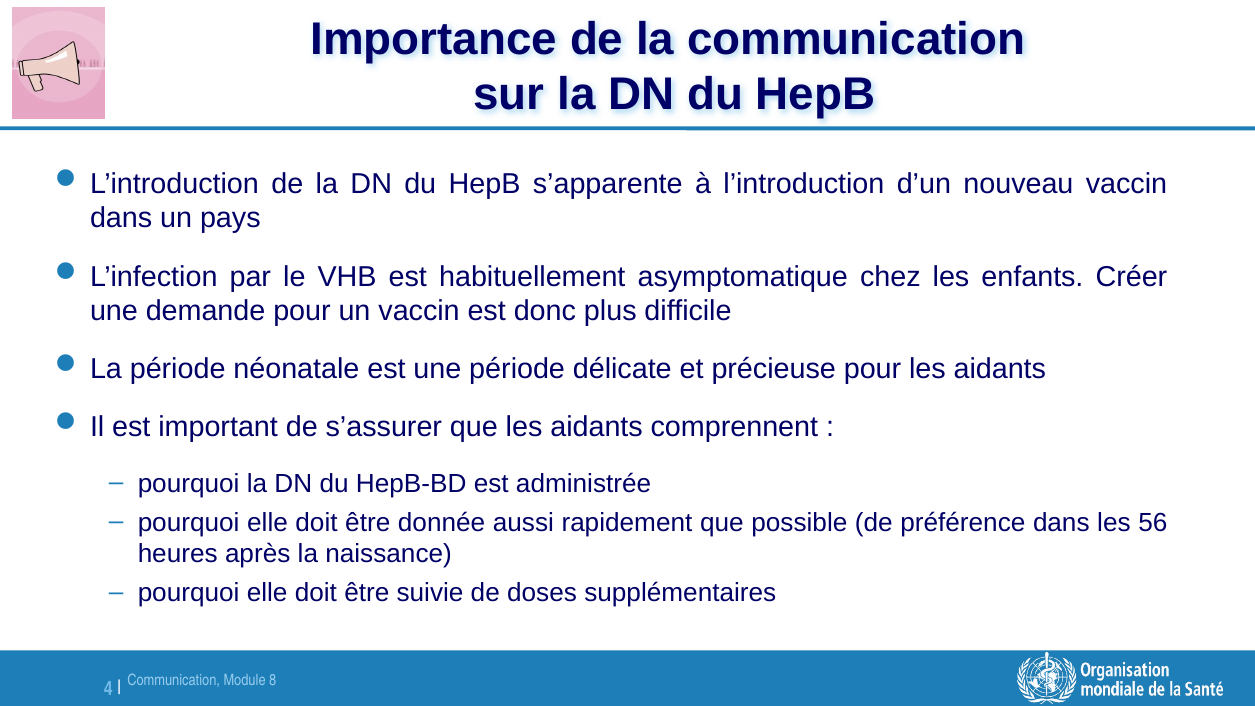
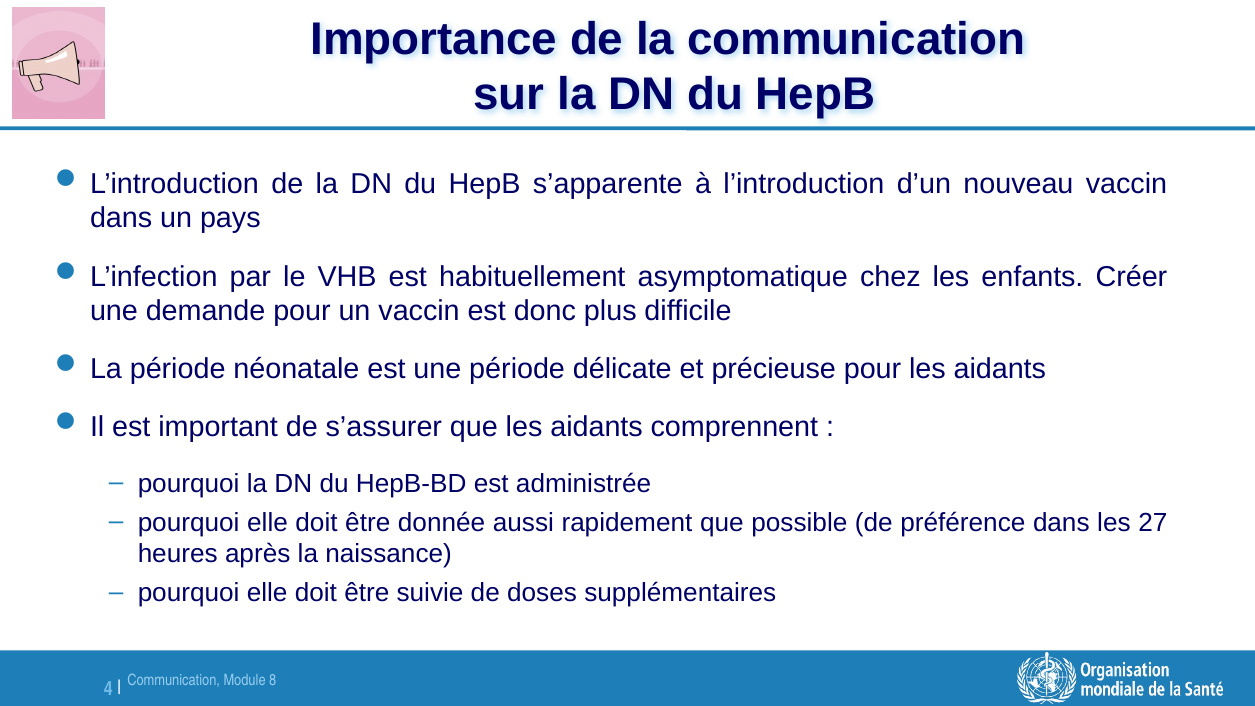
56: 56 -> 27
